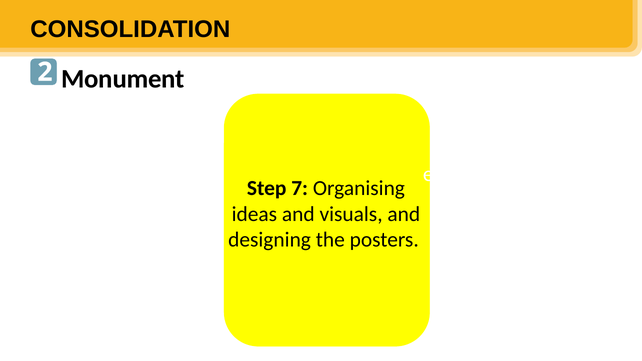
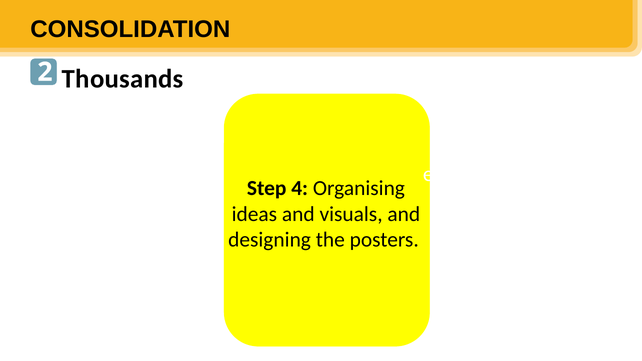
Monument: Monument -> Thousands
7: 7 -> 4
